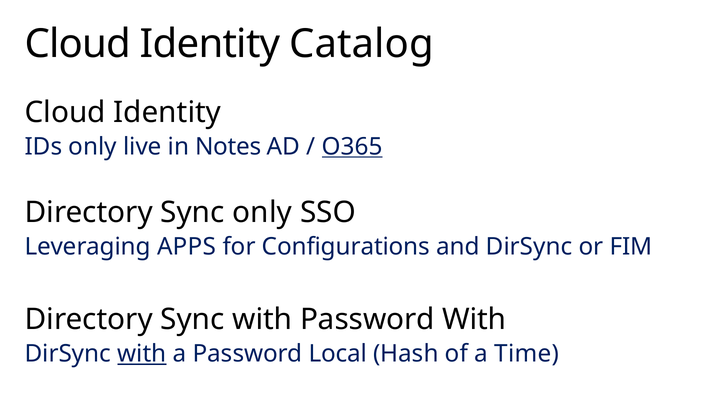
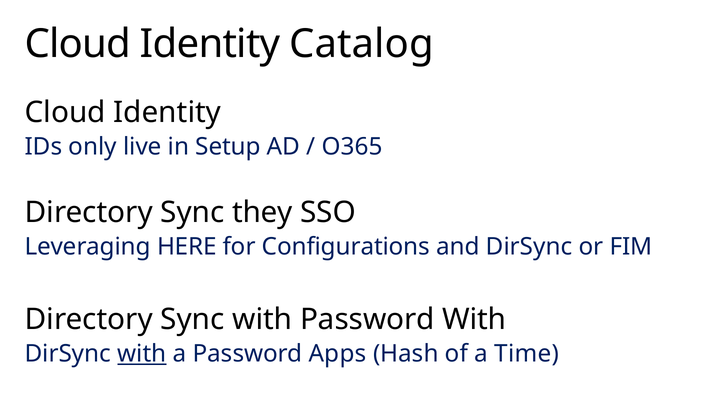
Notes: Notes -> Setup
O365 underline: present -> none
Sync only: only -> they
APPS: APPS -> HERE
Local: Local -> Apps
